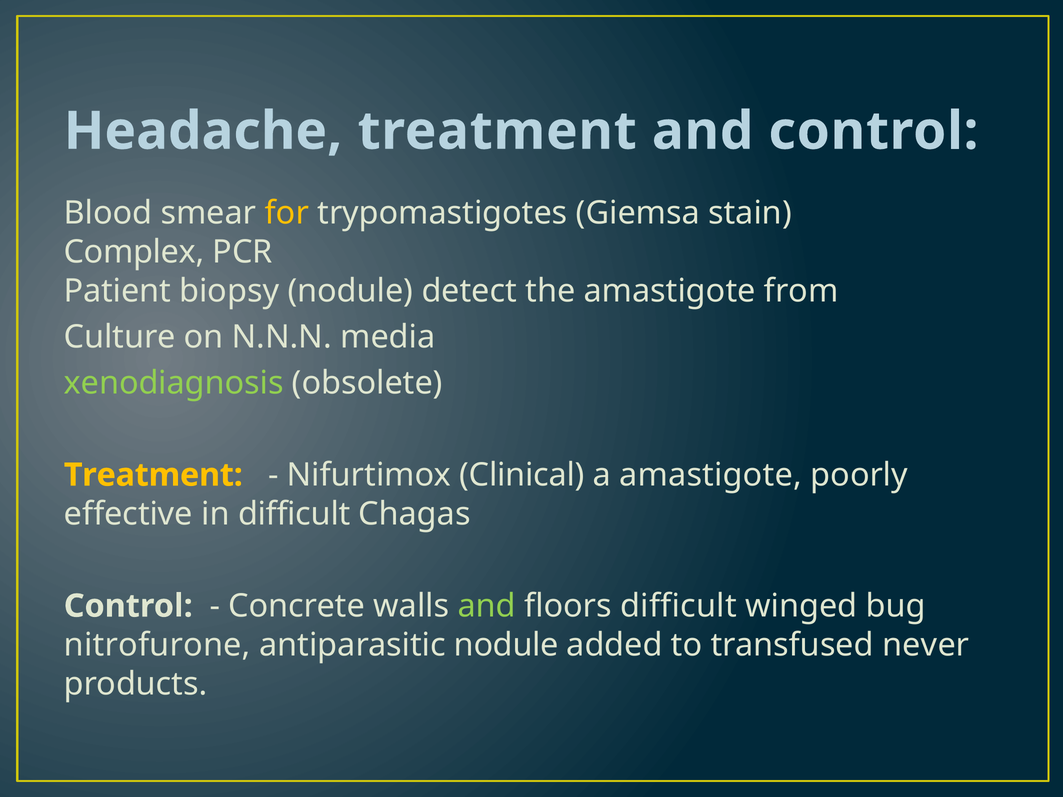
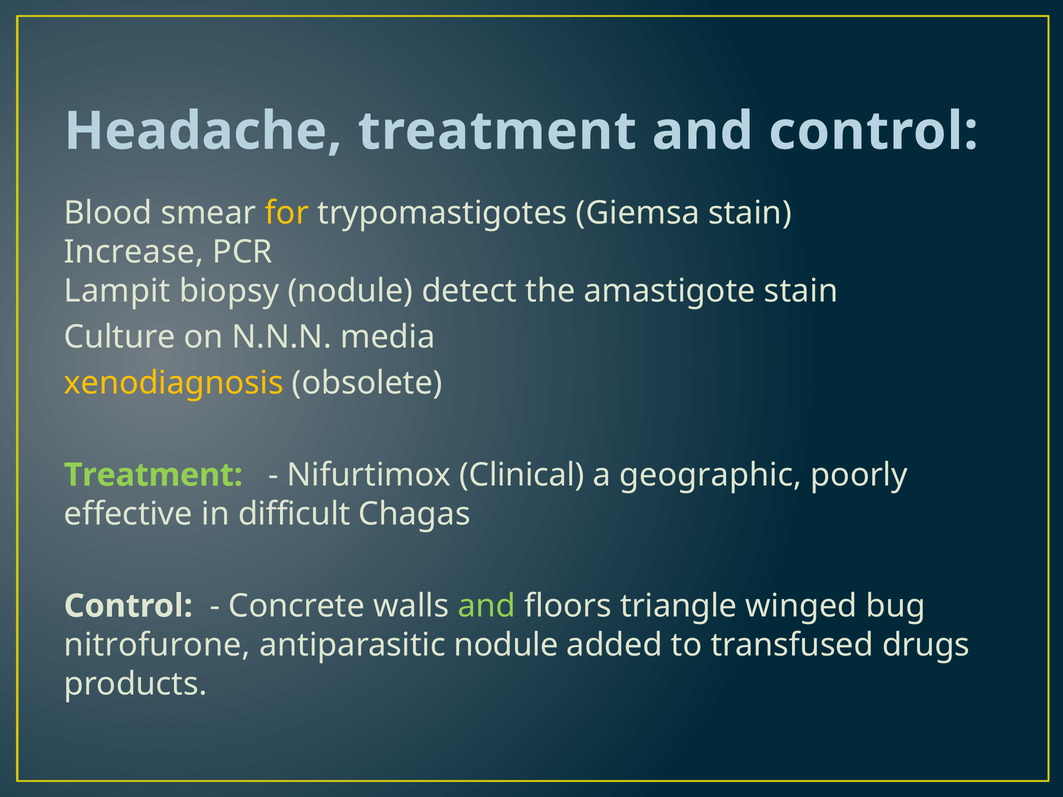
Complex: Complex -> Increase
Patient: Patient -> Lampit
amastigote from: from -> stain
xenodiagnosis colour: light green -> yellow
Treatment at (153, 475) colour: yellow -> light green
a amastigote: amastigote -> geographic
floors difficult: difficult -> triangle
never: never -> drugs
